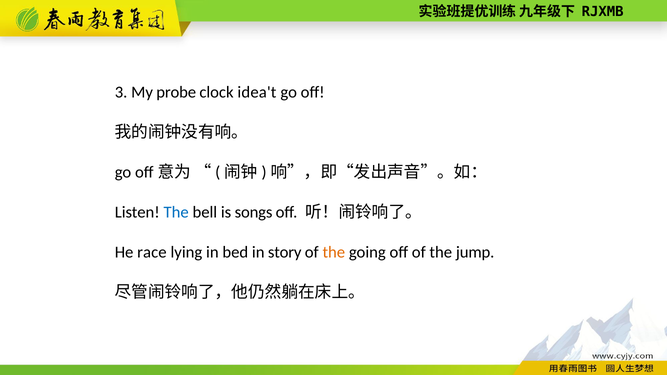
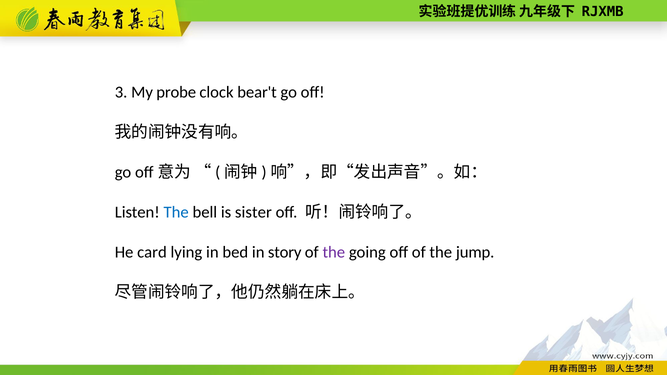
idea't: idea't -> bear't
songs: songs -> sister
race: race -> card
the at (334, 252) colour: orange -> purple
